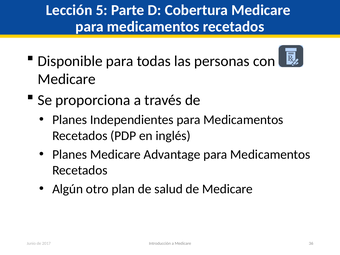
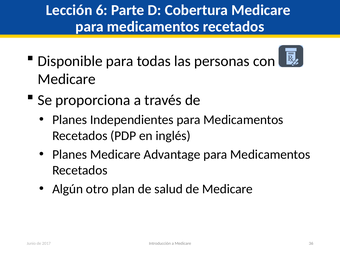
5: 5 -> 6
